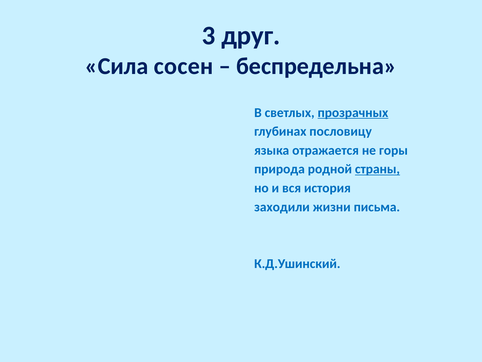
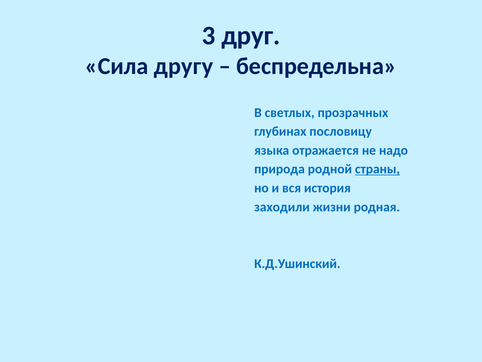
сосен: сосен -> другу
прозрачных underline: present -> none
горы: горы -> надо
письма: письма -> родная
